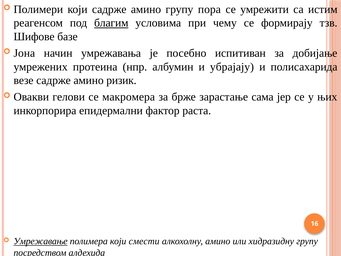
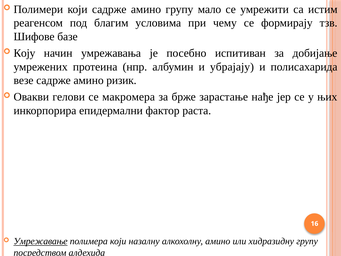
пора: пора -> мало
благим underline: present -> none
Јона: Јона -> Коју
сама: сама -> нађе
смести: смести -> назалну
